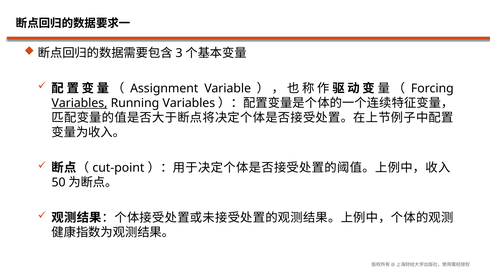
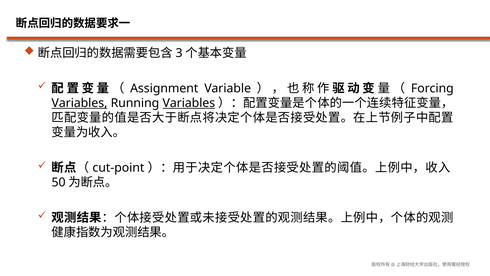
Variables at (189, 103) underline: none -> present
